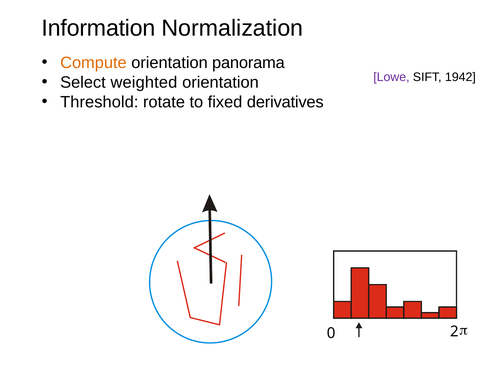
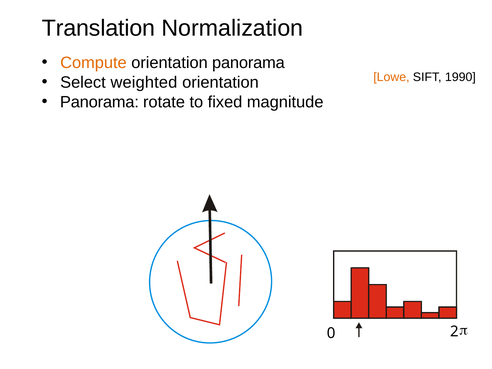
Information: Information -> Translation
Lowe colour: purple -> orange
1942: 1942 -> 1990
Threshold at (99, 102): Threshold -> Panorama
derivatives: derivatives -> magnitude
